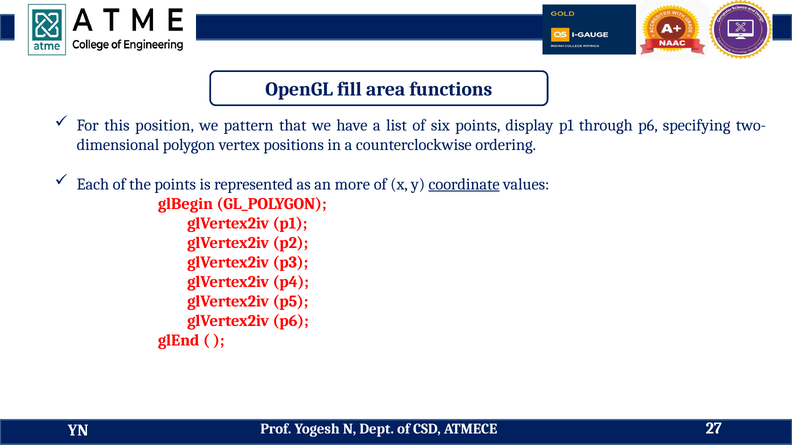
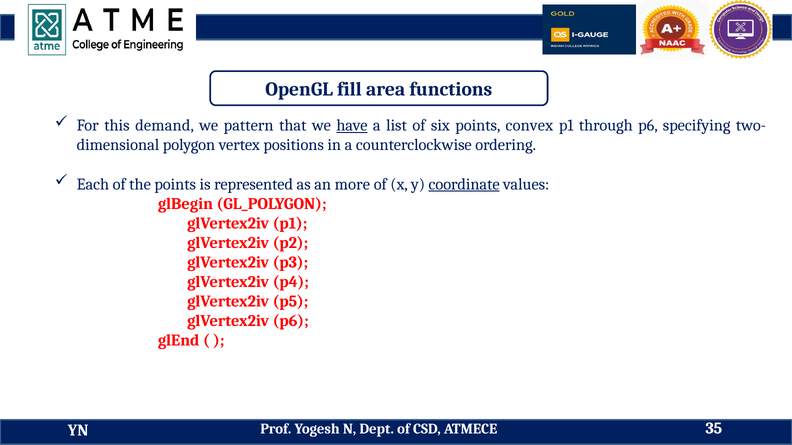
position: position -> demand
have underline: none -> present
display: display -> convex
27: 27 -> 35
